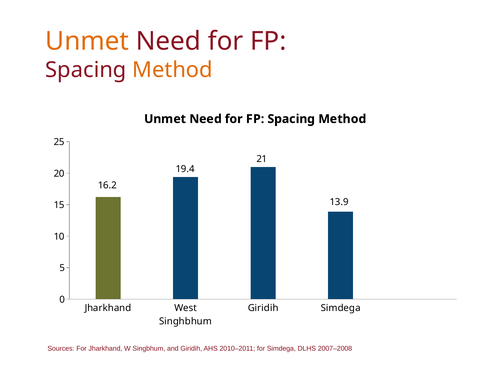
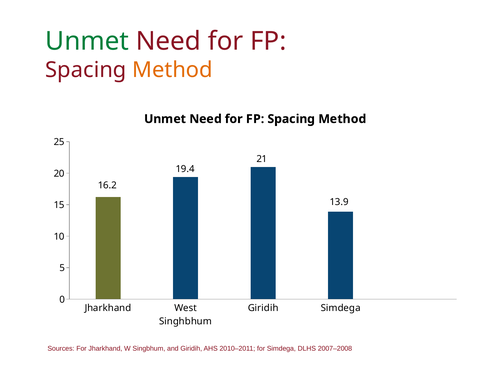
Unmet at (87, 41) colour: orange -> green
